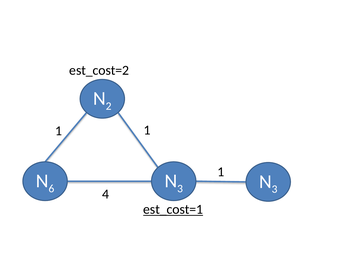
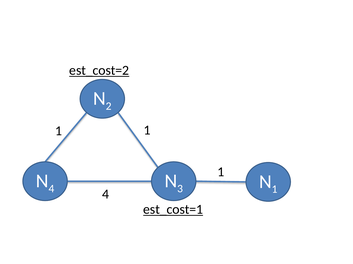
est_cost=2 underline: none -> present
6 at (51, 189): 6 -> 4
3 at (275, 190): 3 -> 1
